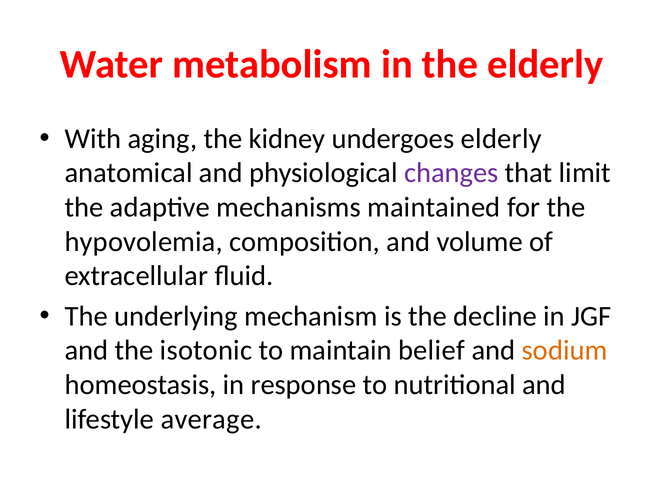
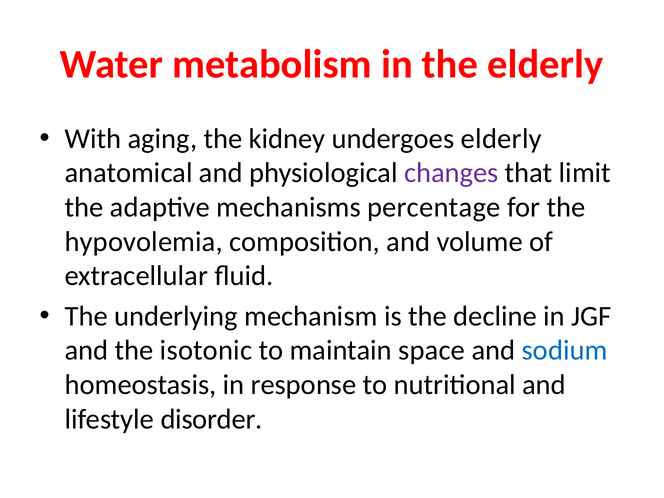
maintained: maintained -> percentage
belief: belief -> space
sodium colour: orange -> blue
average: average -> disorder
